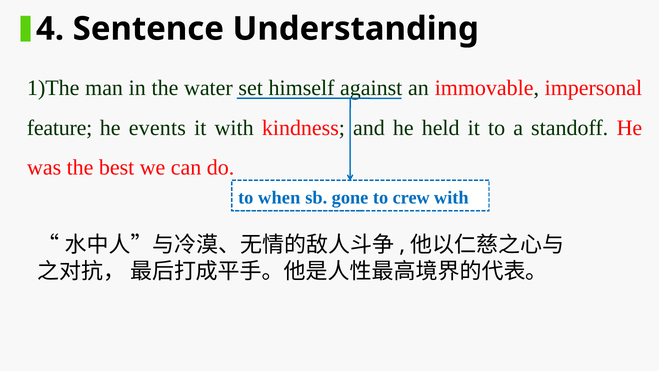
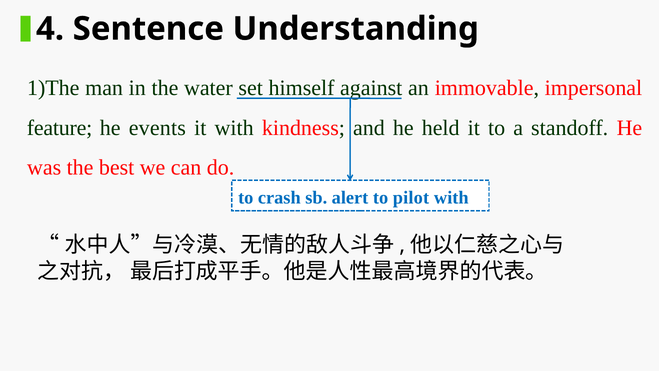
when: when -> crash
gone: gone -> alert
crew: crew -> pilot
